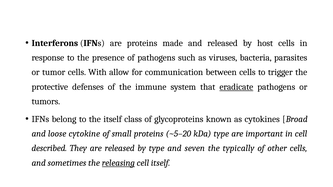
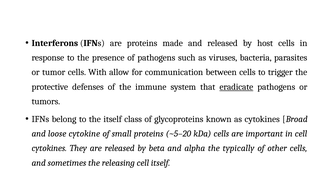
kDa type: type -> cells
described at (49, 148): described -> cytokines
by type: type -> beta
seven: seven -> alpha
releasing underline: present -> none
